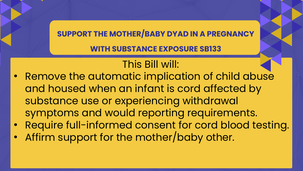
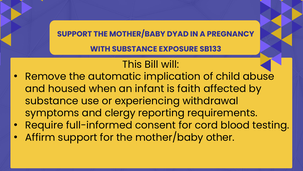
is cord: cord -> faith
would: would -> clergy
